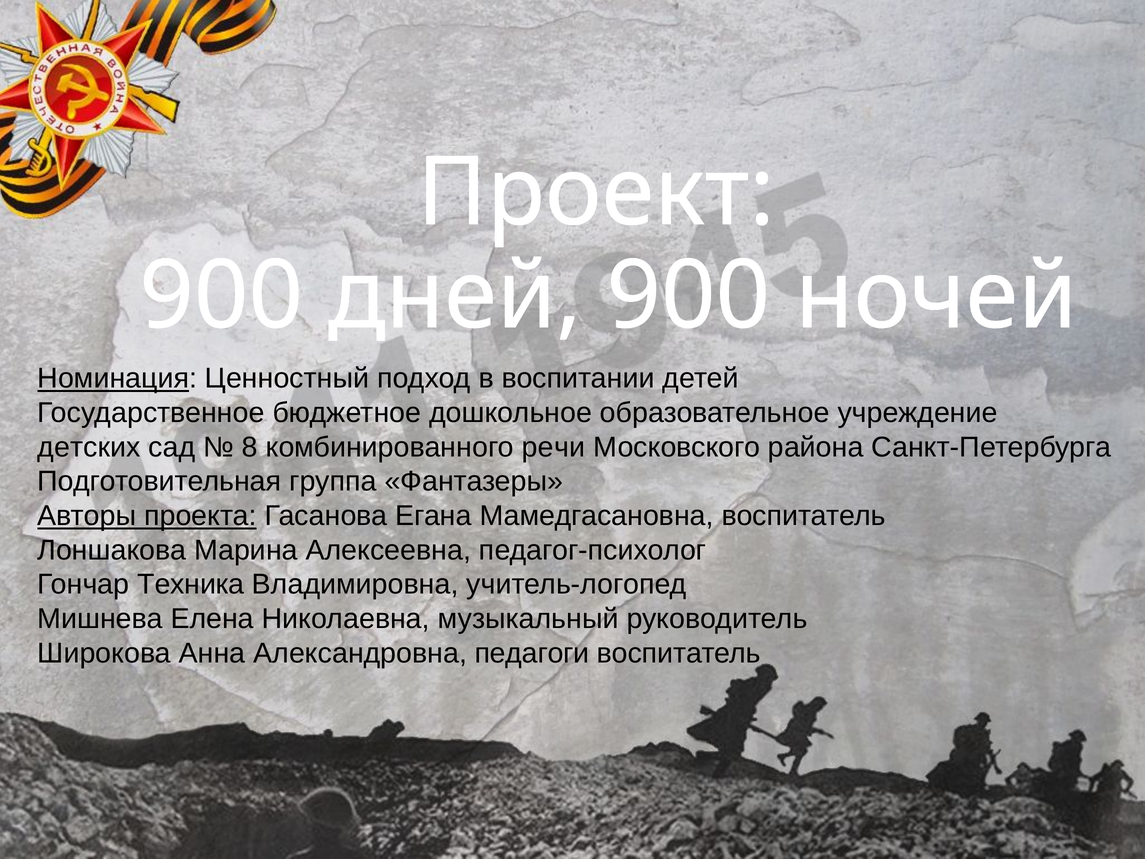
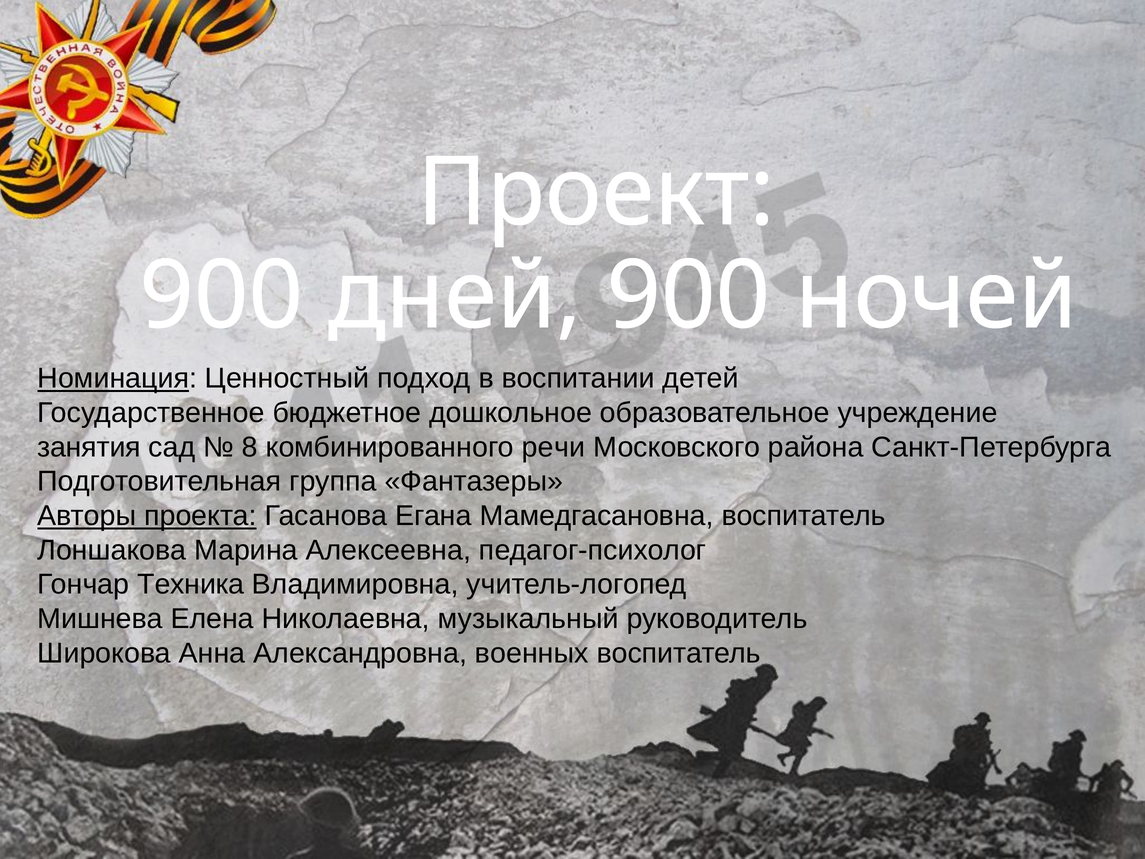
детских: детских -> занятия
педагоги: педагоги -> военных
